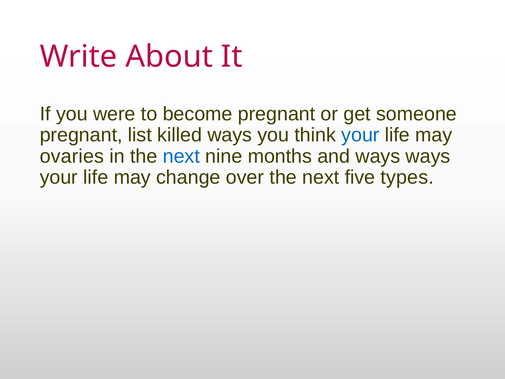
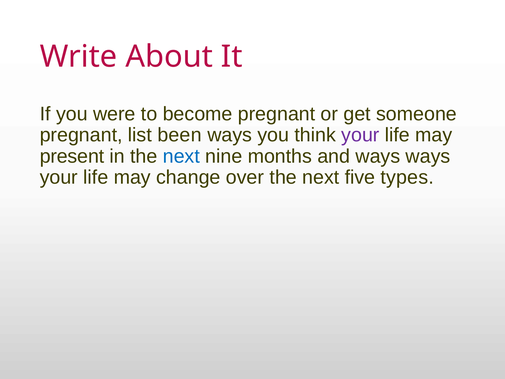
killed: killed -> been
your at (360, 135) colour: blue -> purple
ovaries: ovaries -> present
